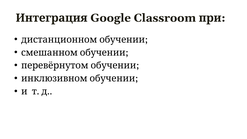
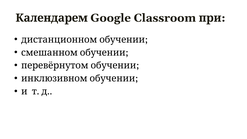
Интеграция: Интеграция -> Календарем
